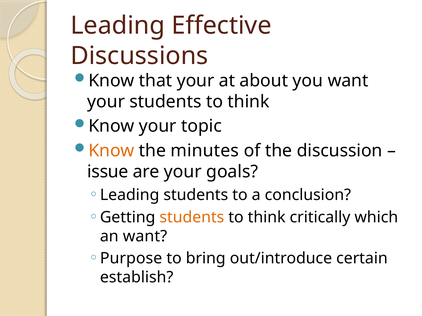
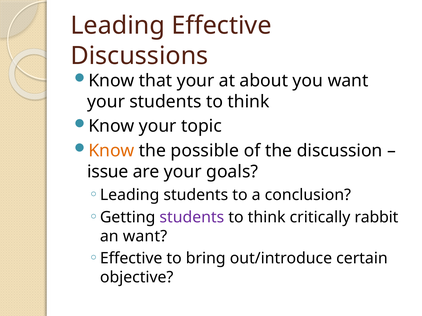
minutes: minutes -> possible
students at (192, 218) colour: orange -> purple
which: which -> rabbit
Purpose at (131, 259): Purpose -> Effective
establish: establish -> objective
